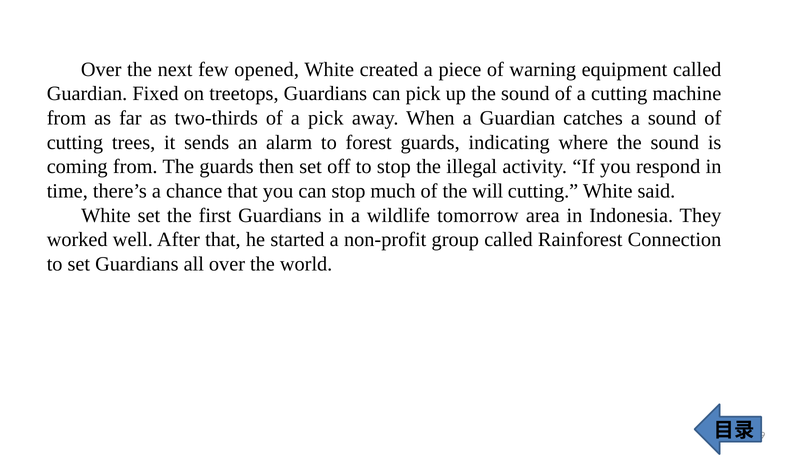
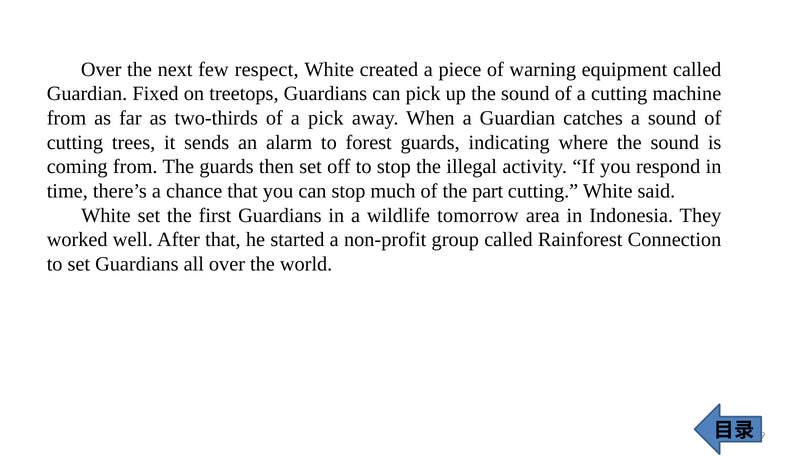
opened: opened -> respect
will: will -> part
